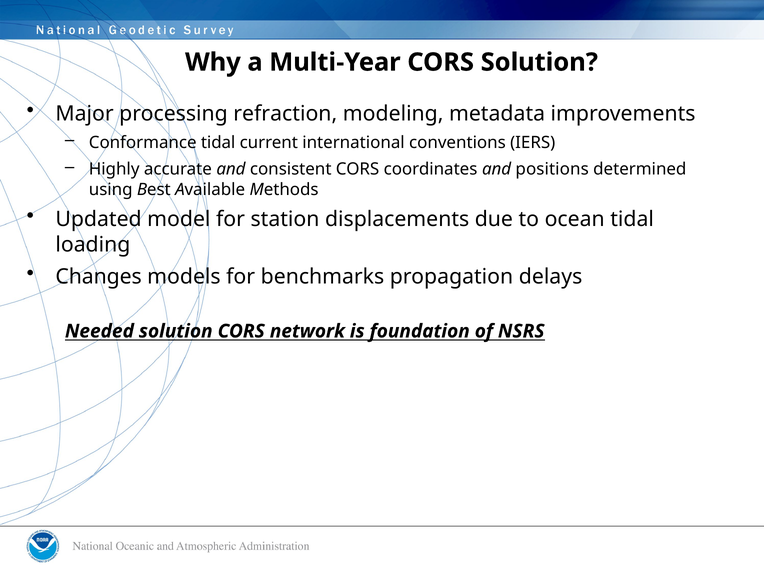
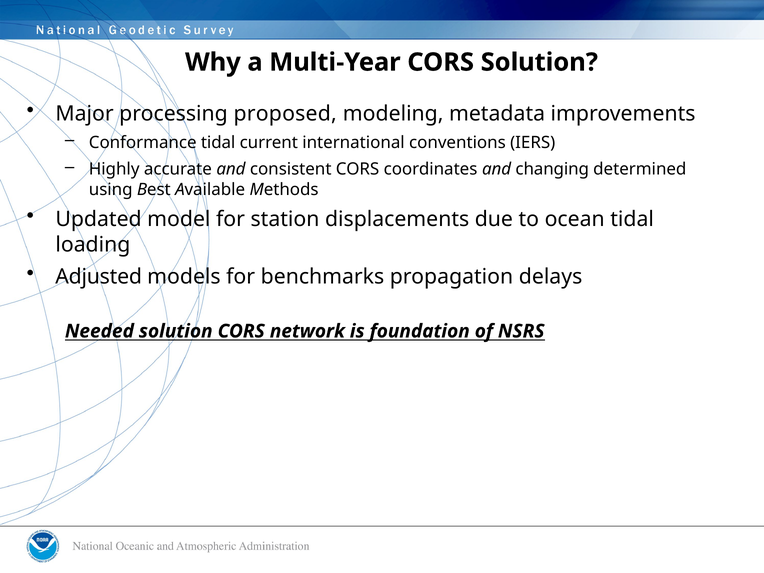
refraction: refraction -> proposed
positions: positions -> changing
Changes: Changes -> Adjusted
